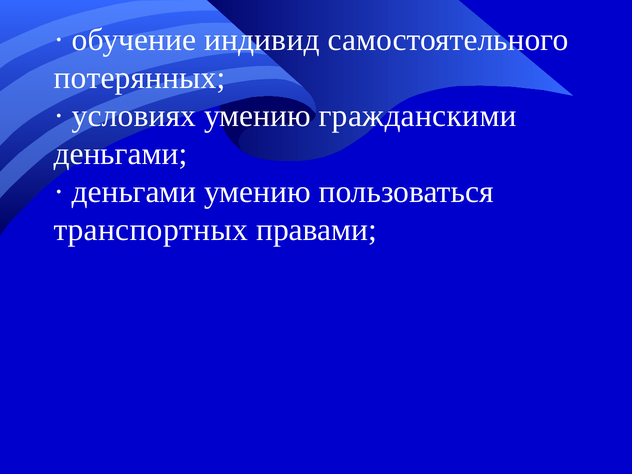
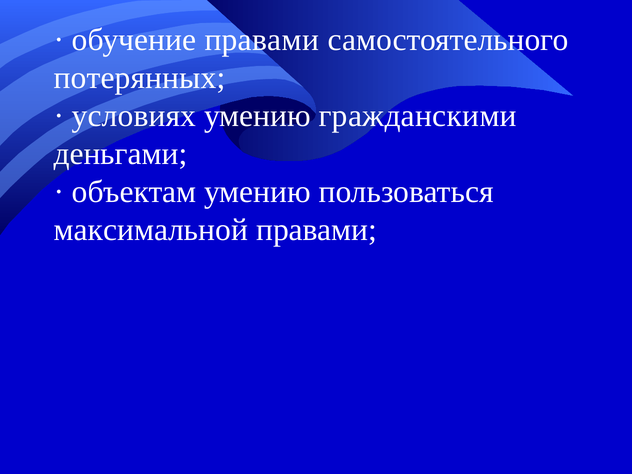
обучение индивид: индивид -> правами
деньгами at (134, 192): деньгами -> объектам
транспортных: транспортных -> максимальной
